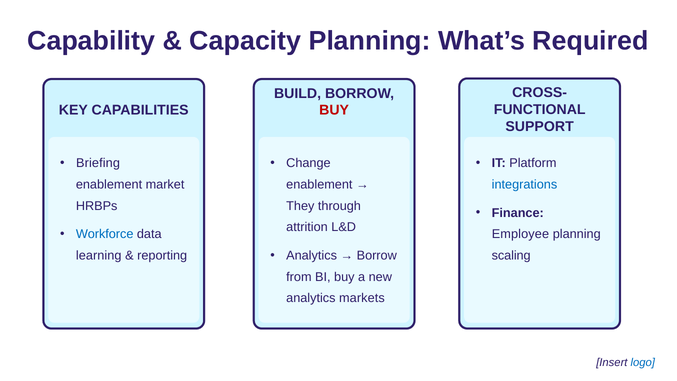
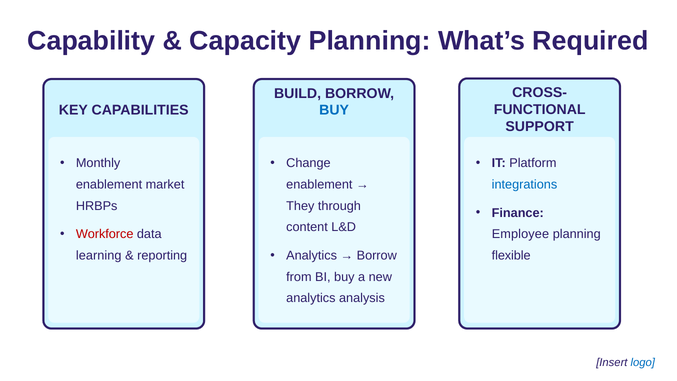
BUY at (334, 110) colour: red -> blue
Briefing: Briefing -> Monthly
attrition: attrition -> content
Workforce colour: blue -> red
scaling: scaling -> flexible
markets: markets -> analysis
